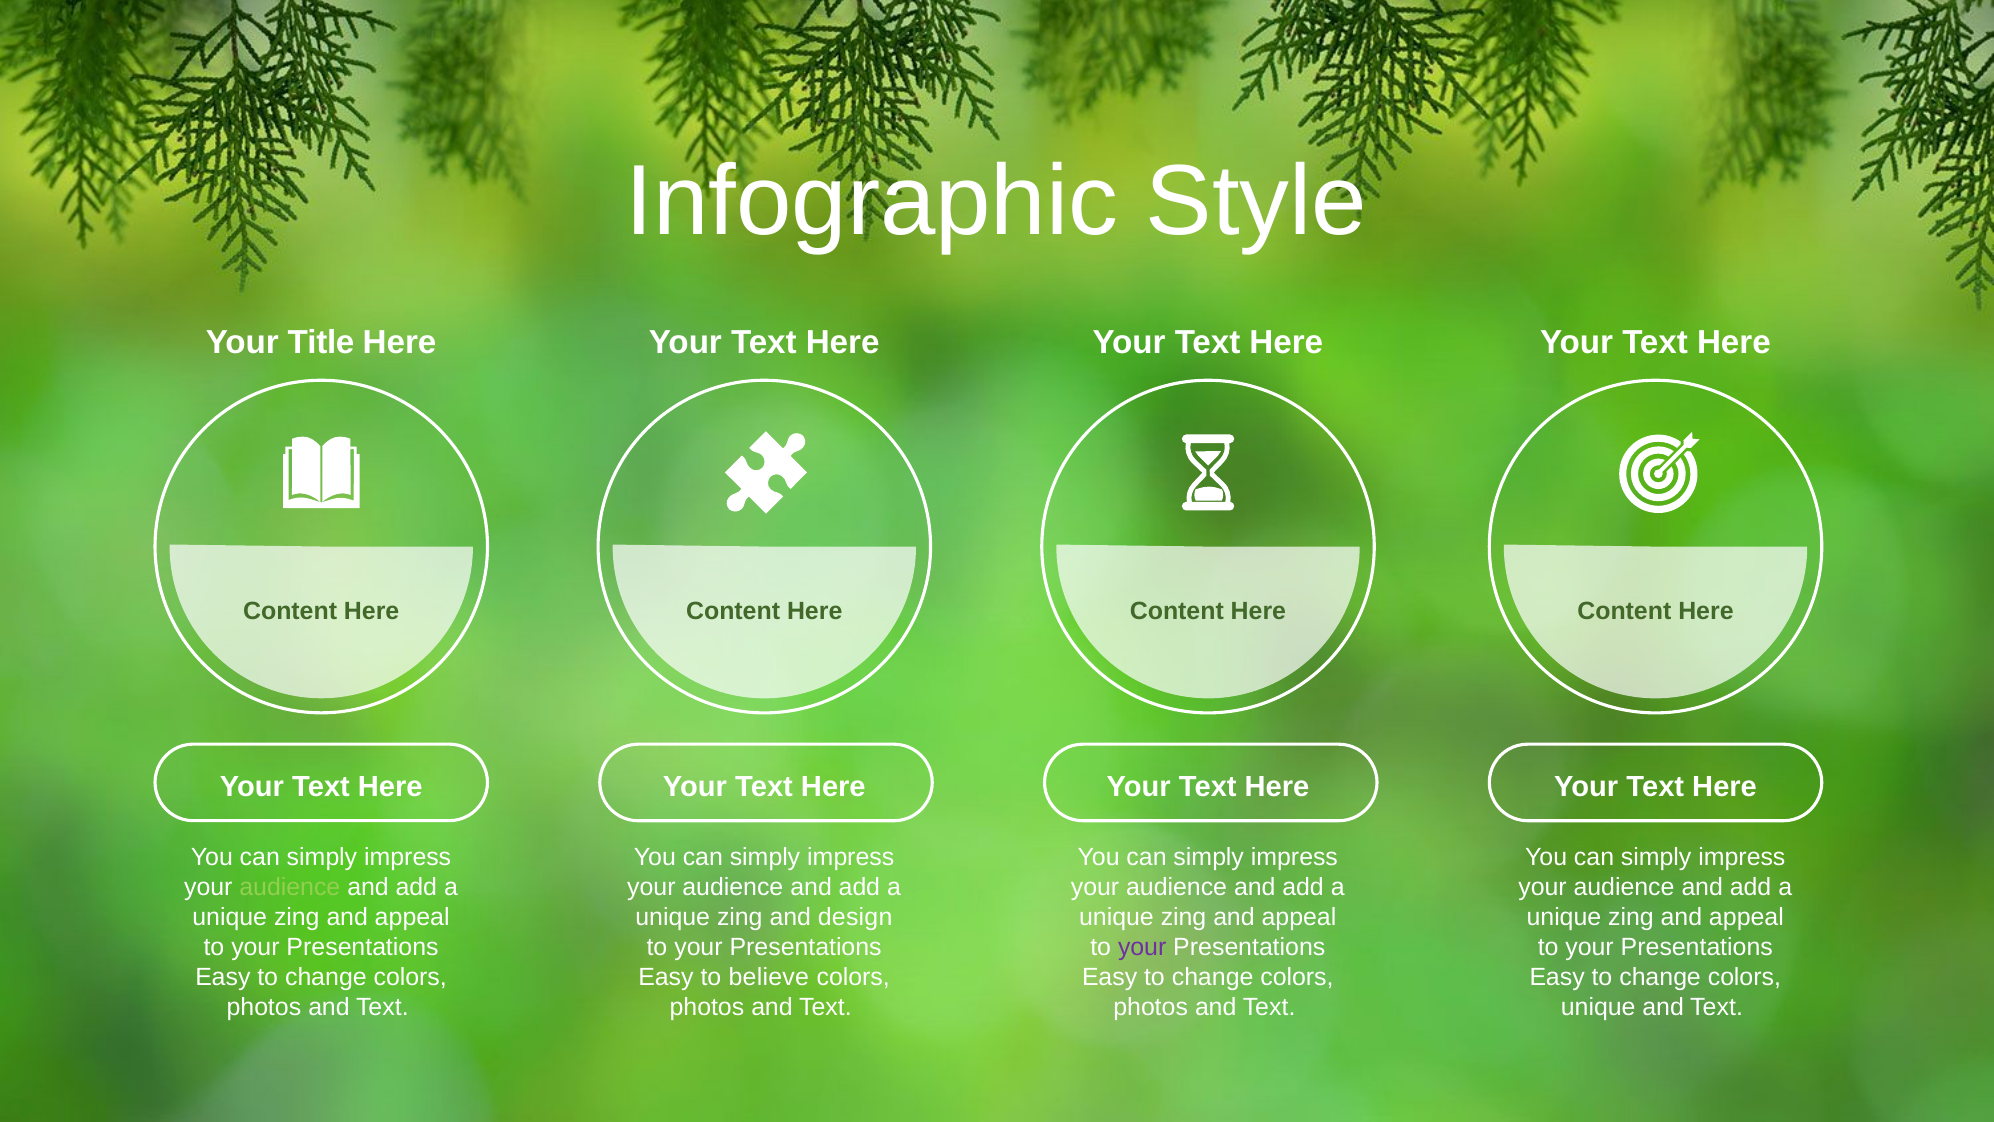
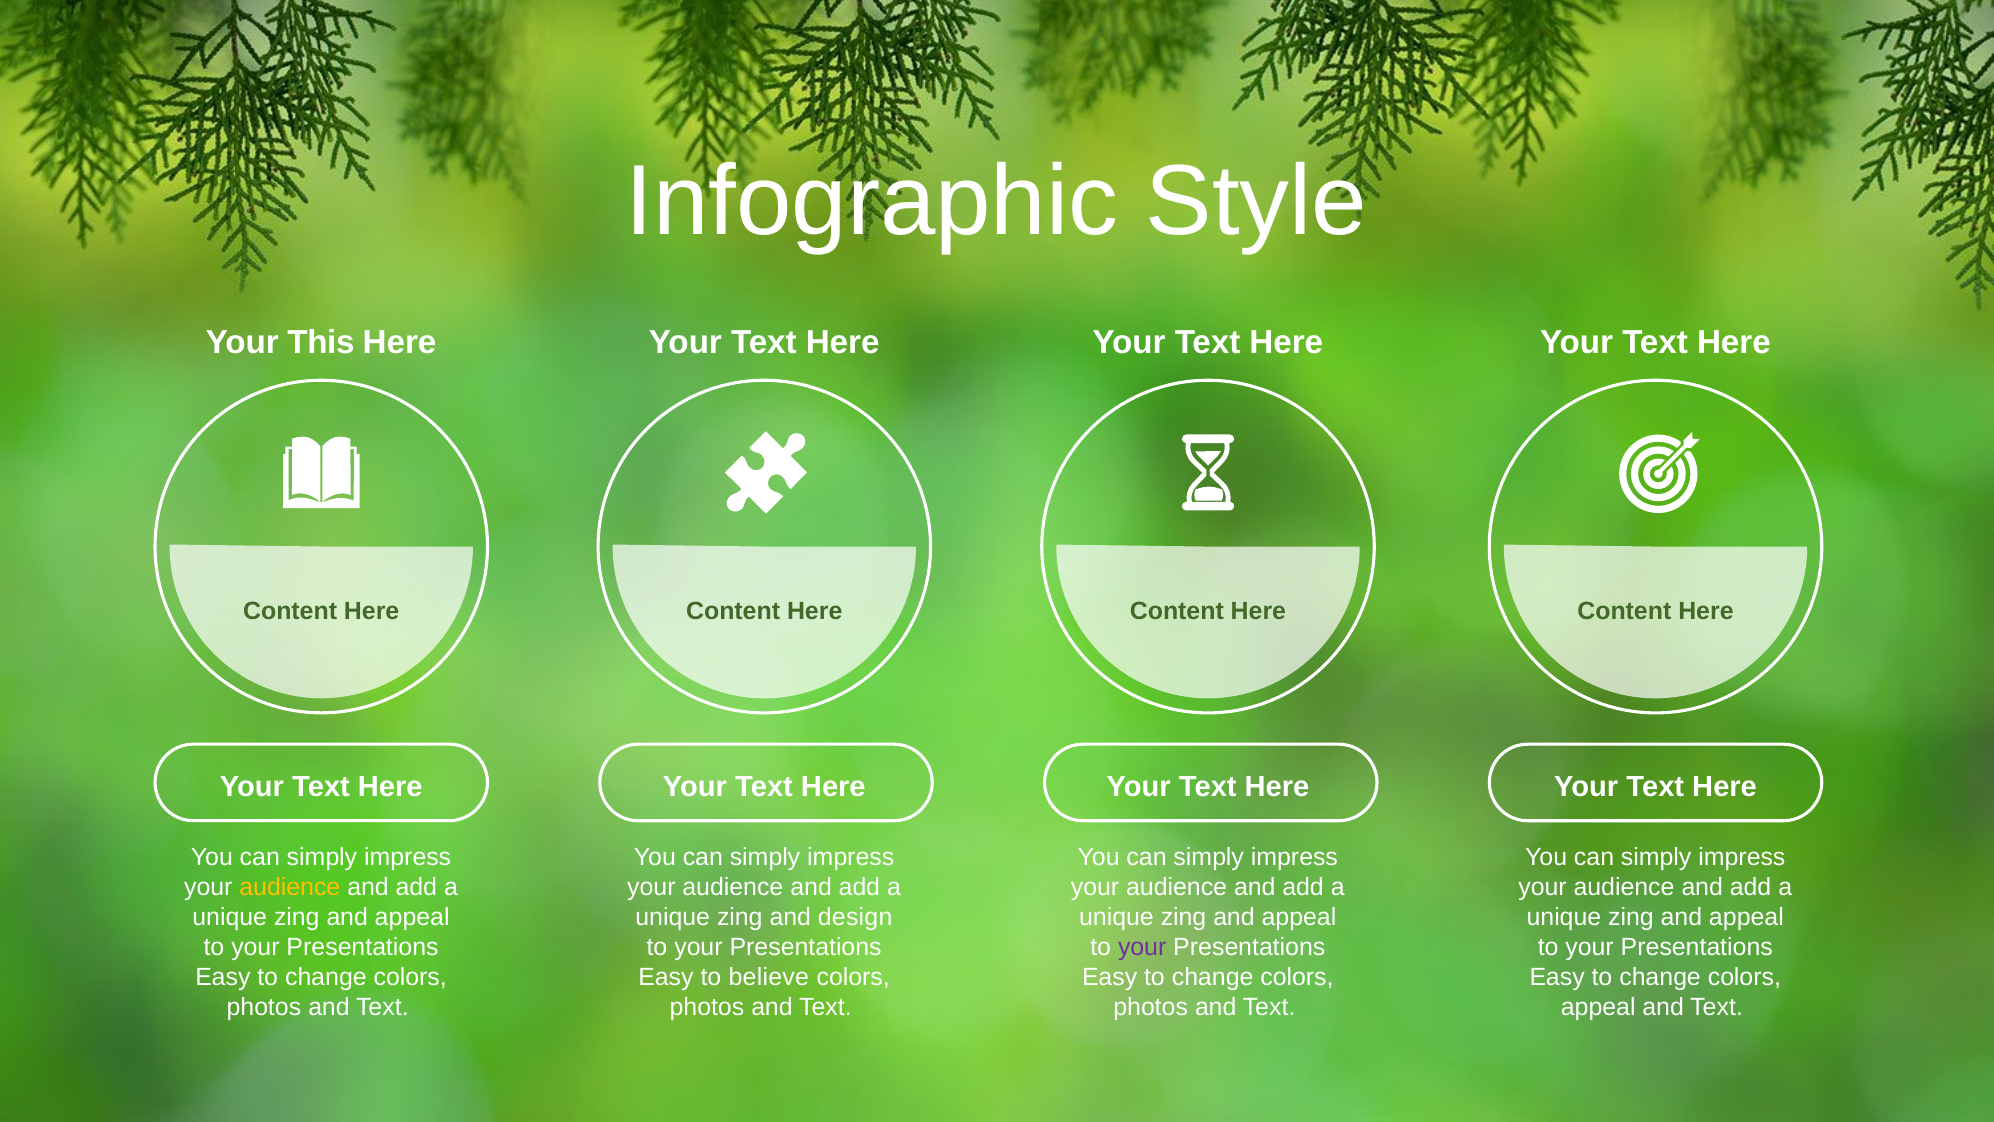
Title: Title -> This
audience at (290, 887) colour: light green -> yellow
unique at (1598, 1007): unique -> appeal
